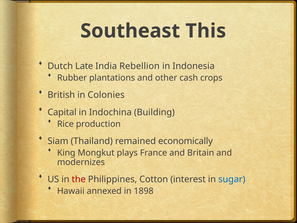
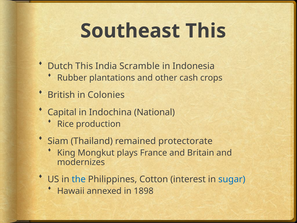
Dutch Late: Late -> This
Rebellion: Rebellion -> Scramble
Building: Building -> National
economically: economically -> protectorate
the colour: red -> blue
